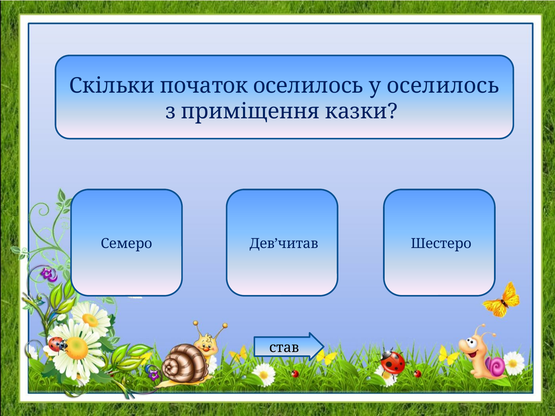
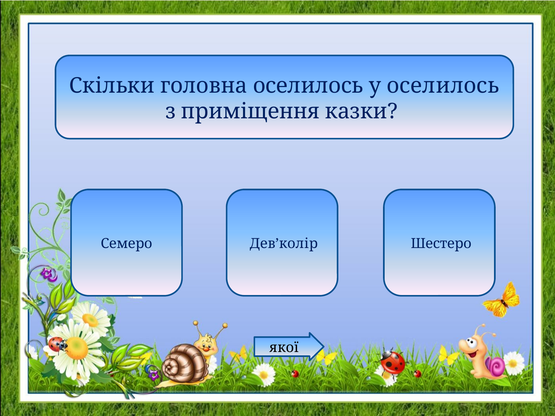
початок: початок -> головна
Дев’читав: Дев’читав -> Дев’колір
став: став -> якої
